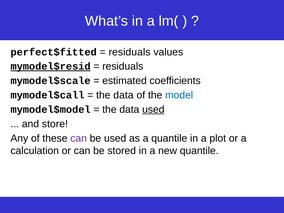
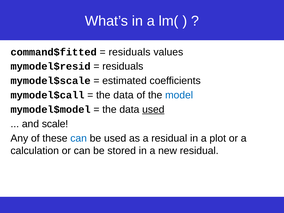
perfect$fitted: perfect$fitted -> command$fitted
mymodel$resid underline: present -> none
store: store -> scale
can at (79, 138) colour: purple -> blue
a quantile: quantile -> residual
new quantile: quantile -> residual
